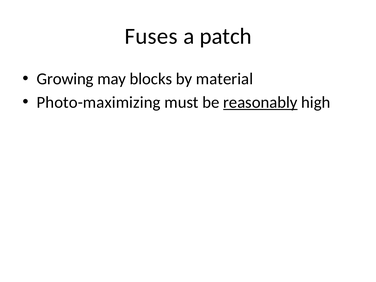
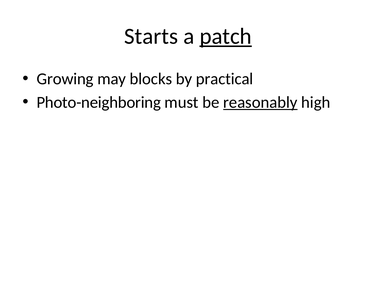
Fuses: Fuses -> Starts
patch underline: none -> present
material: material -> practical
Photo-maximizing: Photo-maximizing -> Photo-neighboring
